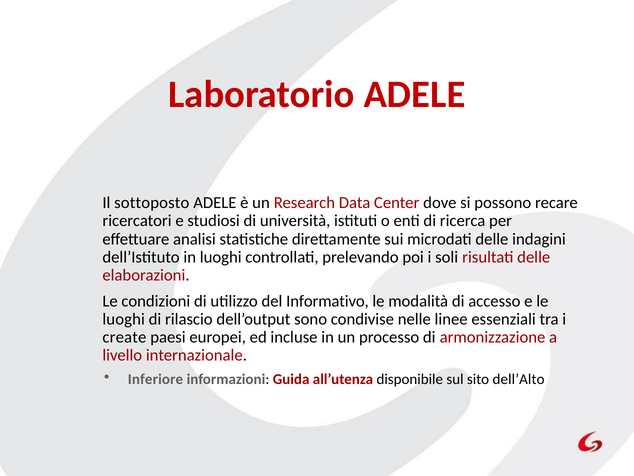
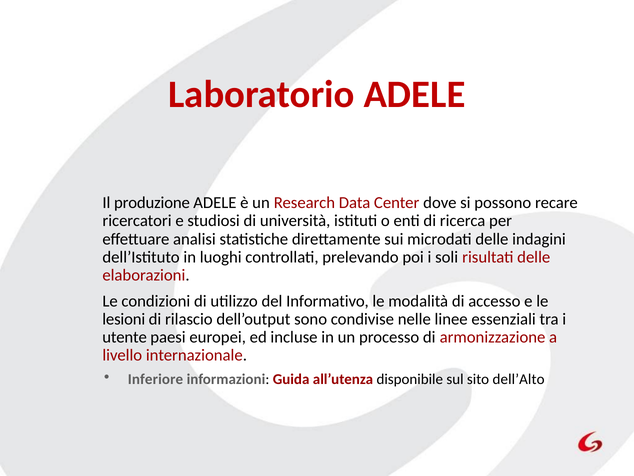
sottoposto: sottoposto -> produzione
luoghi at (124, 319): luoghi -> lesioni
create: create -> utente
